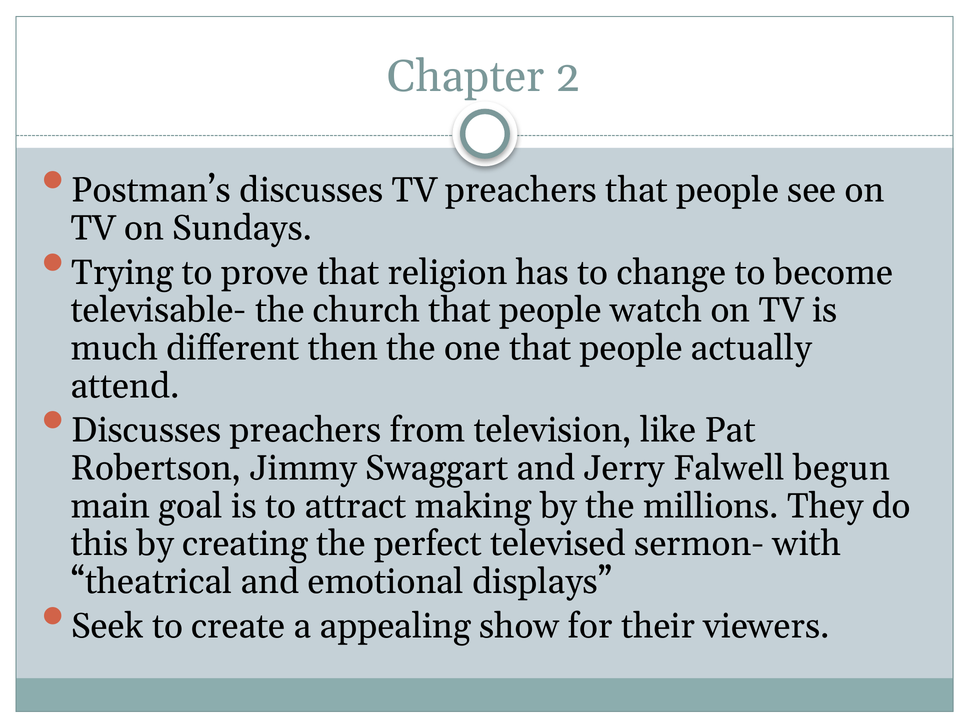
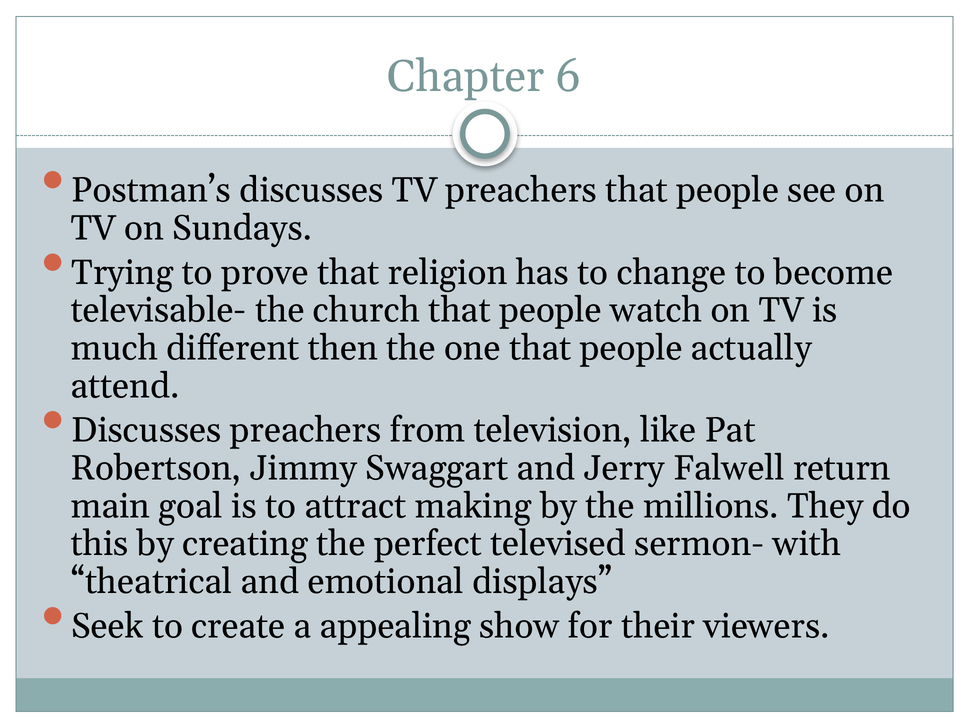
2: 2 -> 6
begun: begun -> return
